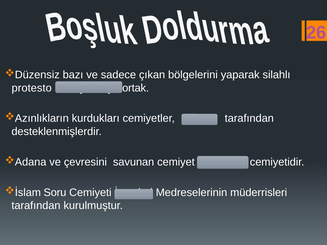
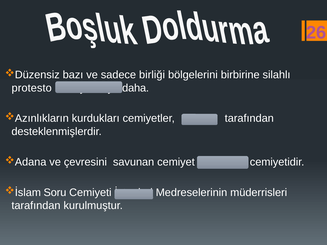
çıkan: çıkan -> birliği
yaparak: yaparak -> birbirine
ortak: ortak -> daha
